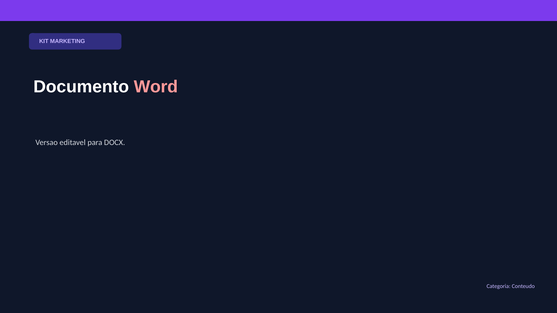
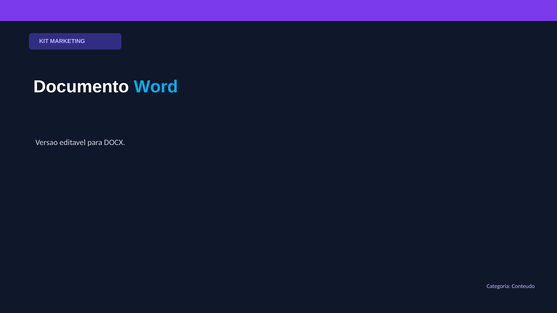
Word colour: pink -> light blue
